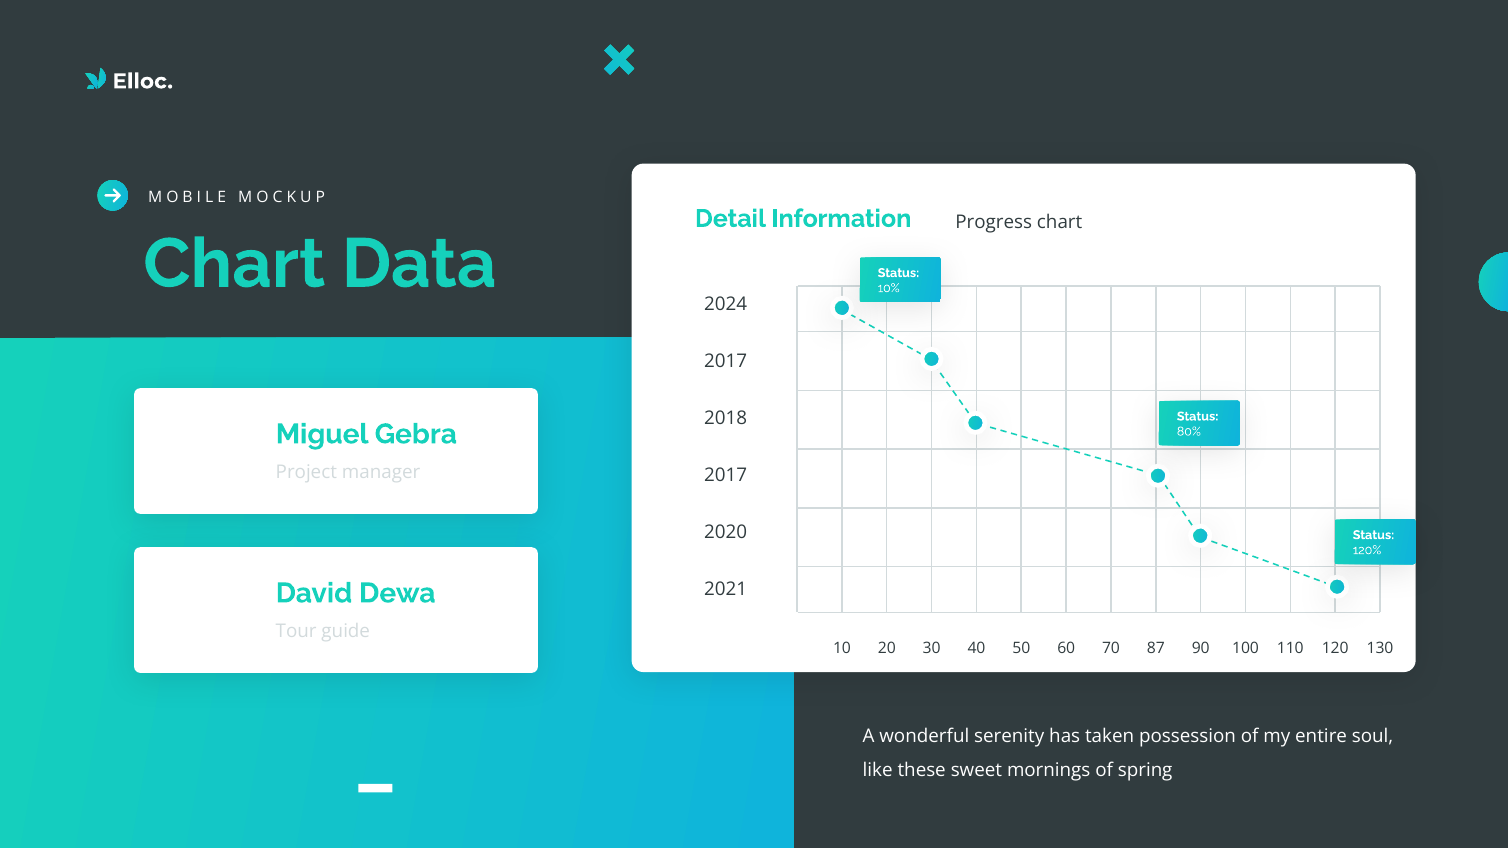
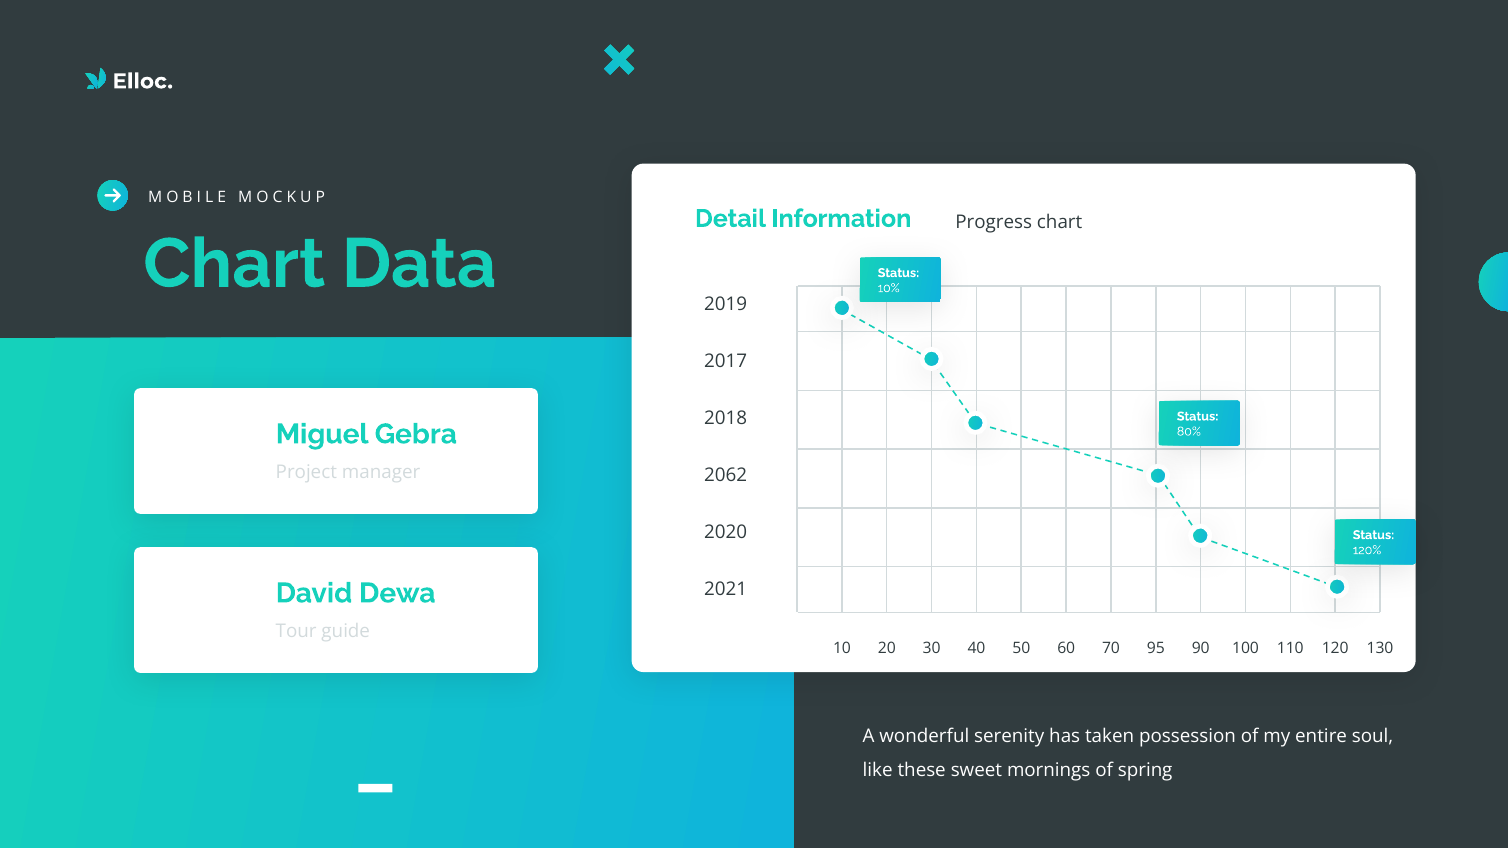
2024: 2024 -> 2019
2017 at (726, 475): 2017 -> 2062
87: 87 -> 95
